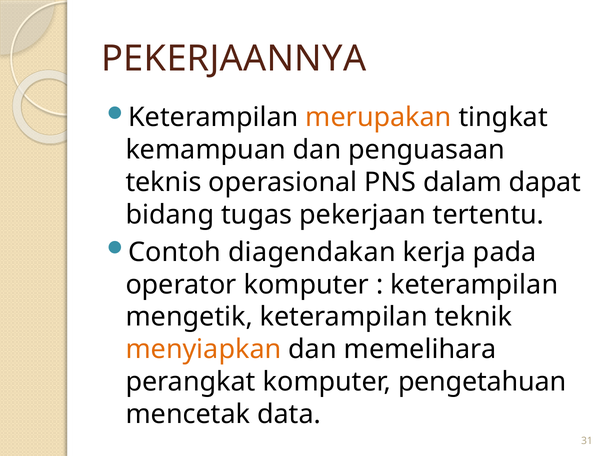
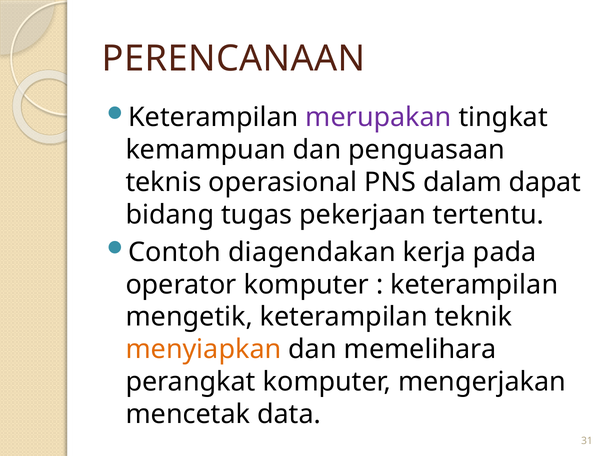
PEKERJAANNYA: PEKERJAANNYA -> PERENCANAAN
merupakan colour: orange -> purple
pengetahuan: pengetahuan -> mengerjakan
